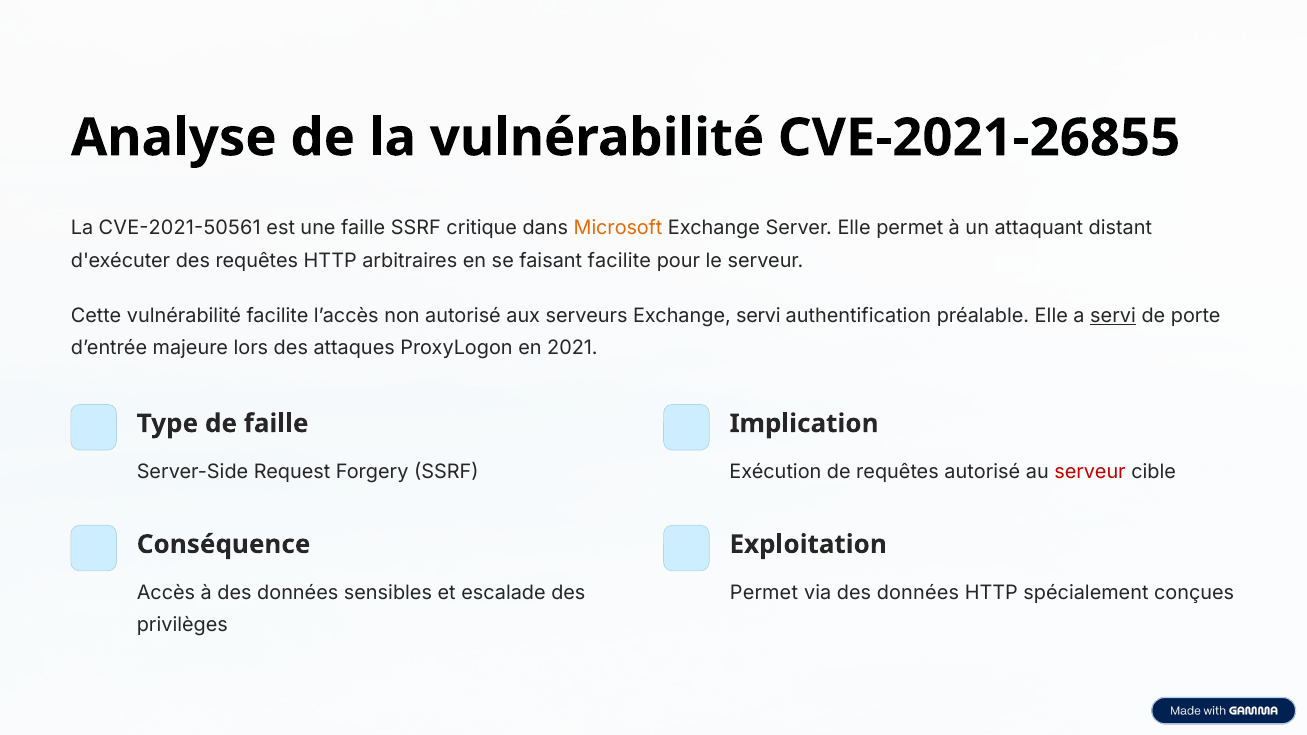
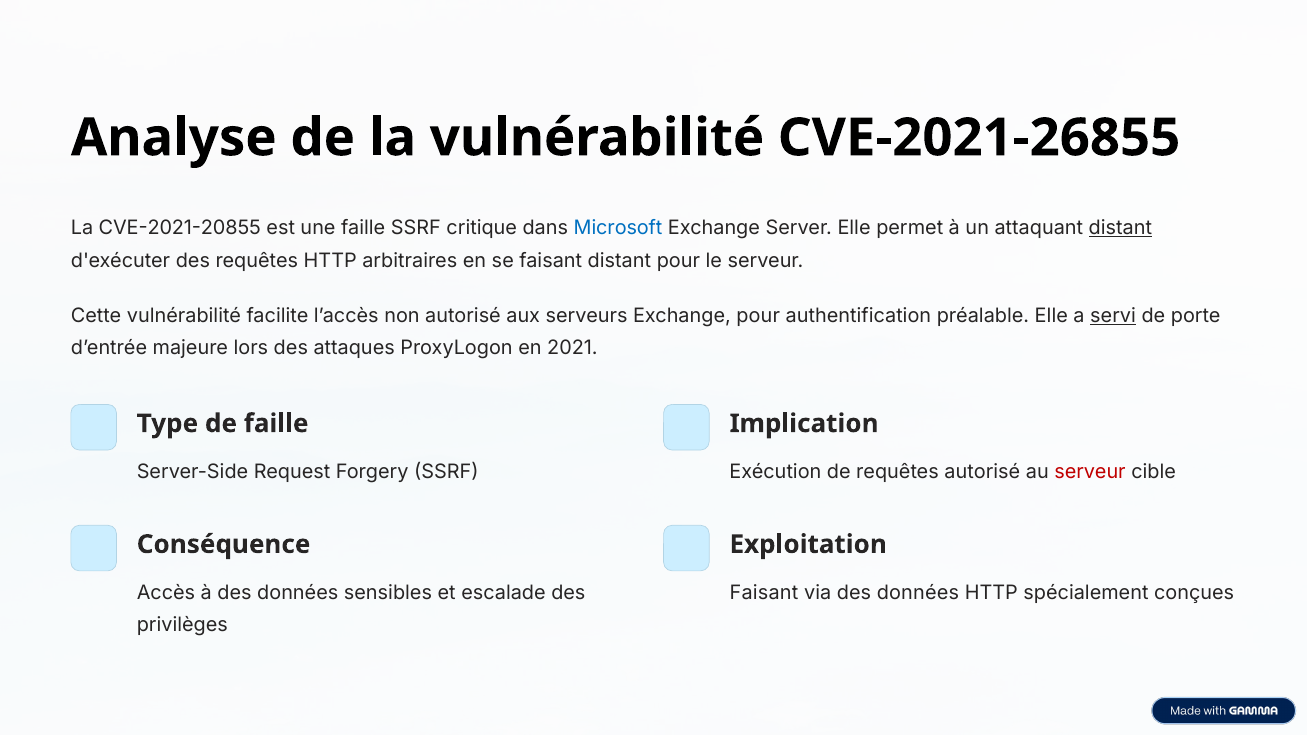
CVE-2021-50561: CVE-2021-50561 -> CVE-2021-20855
Microsoft colour: orange -> blue
distant at (1120, 228) underline: none -> present
faisant facilite: facilite -> distant
Exchange servi: servi -> pour
Permet at (764, 593): Permet -> Faisant
